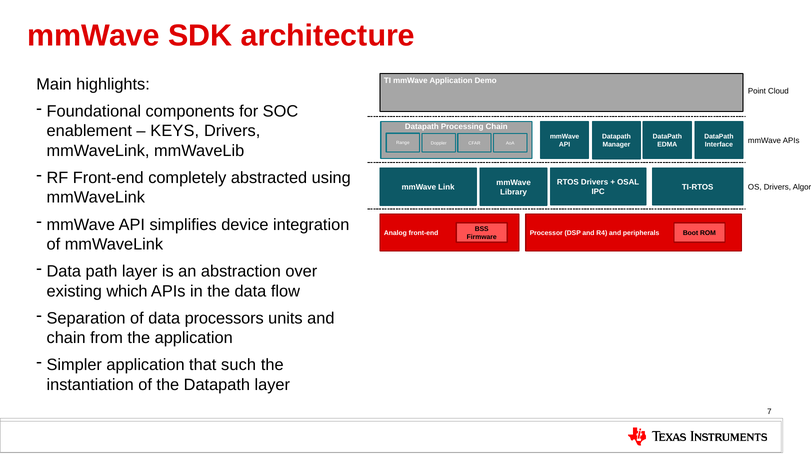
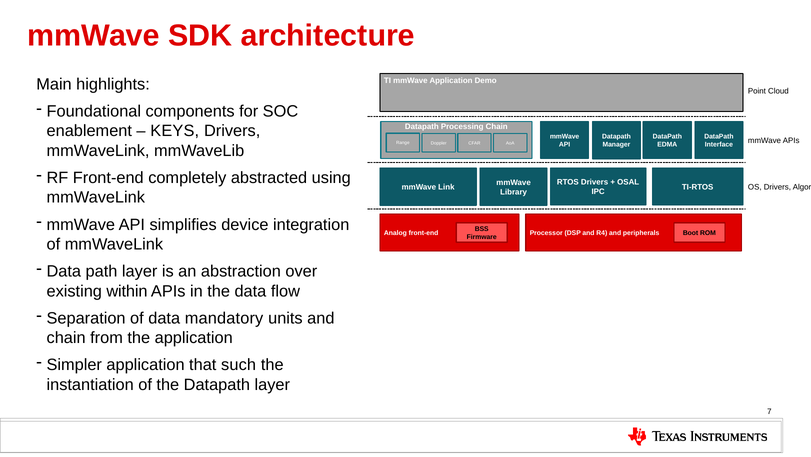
which: which -> within
processors: processors -> mandatory
